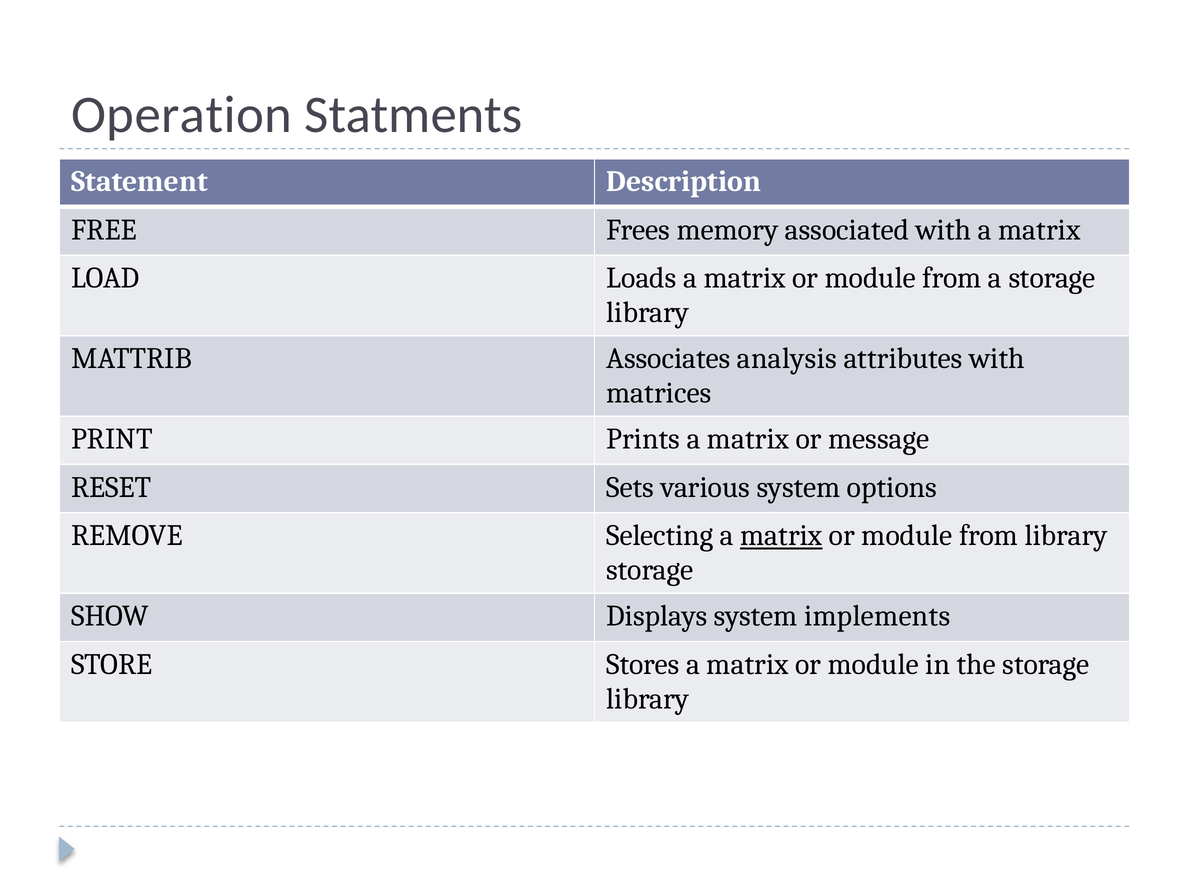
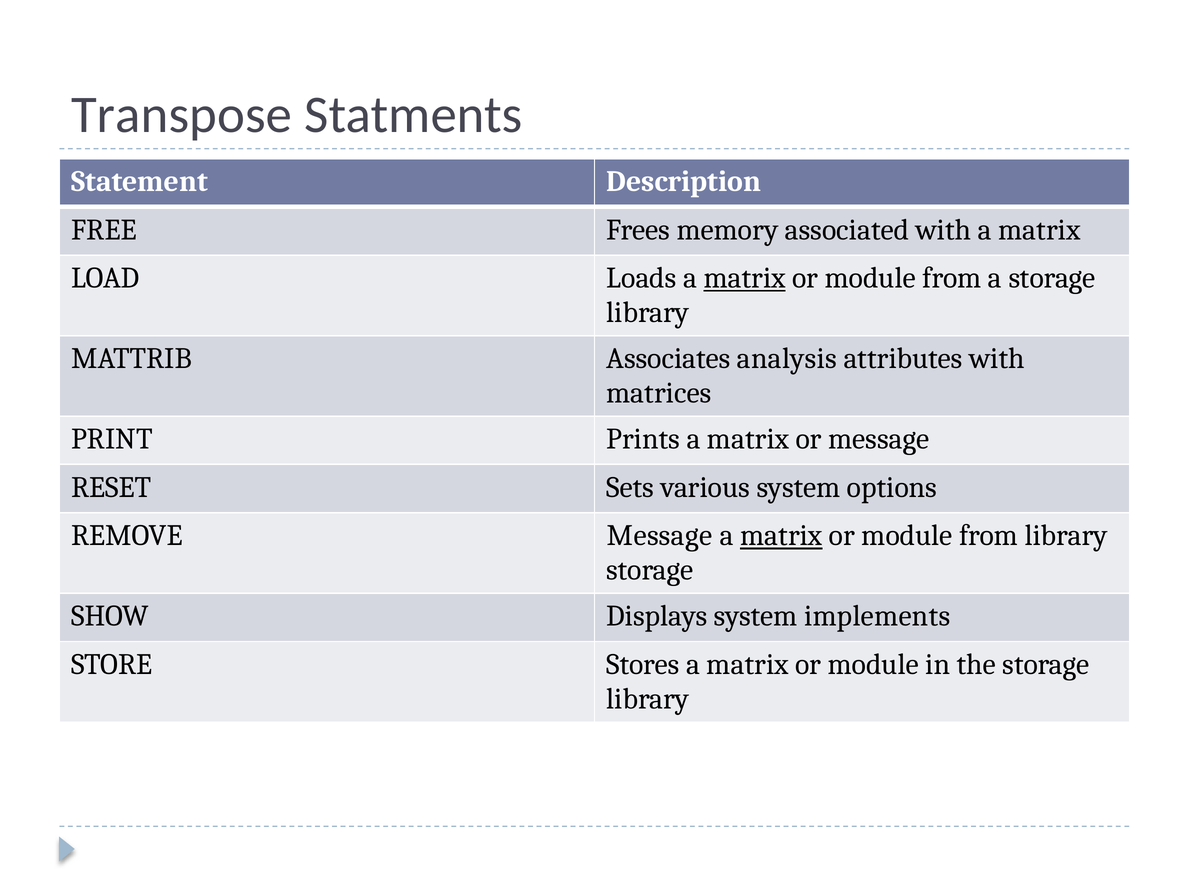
Operation: Operation -> Transpose
matrix at (745, 278) underline: none -> present
REMOVE Selecting: Selecting -> Message
